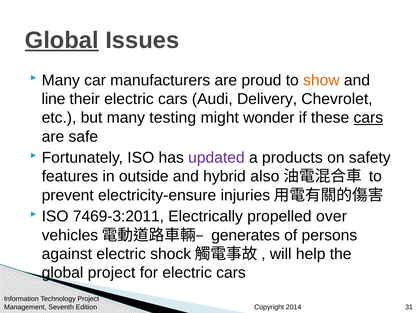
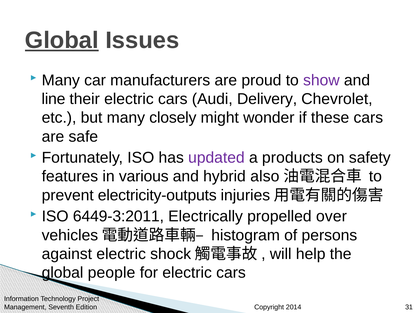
show colour: orange -> purple
testing: testing -> closely
cars at (368, 118) underline: present -> none
outside: outside -> various
electricity-ensure: electricity-ensure -> electricity-outputs
7469-3:2011: 7469-3:2011 -> 6449-3:2011
generates: generates -> histogram
global project: project -> people
